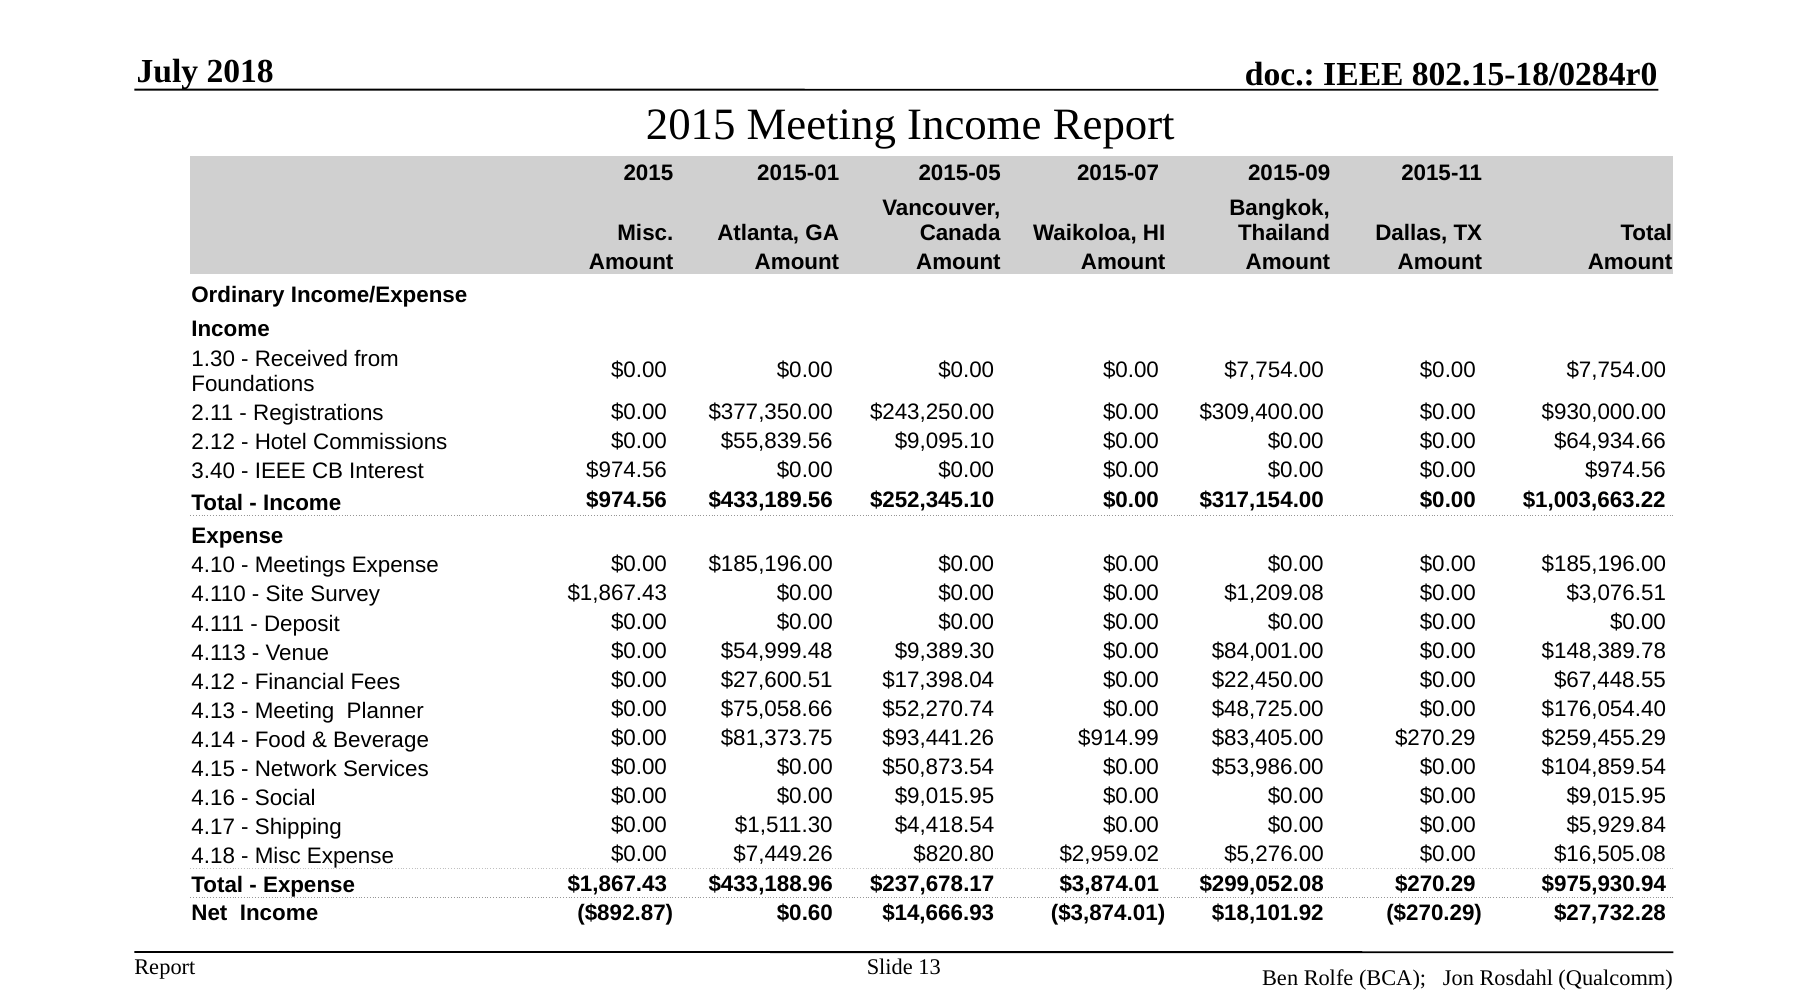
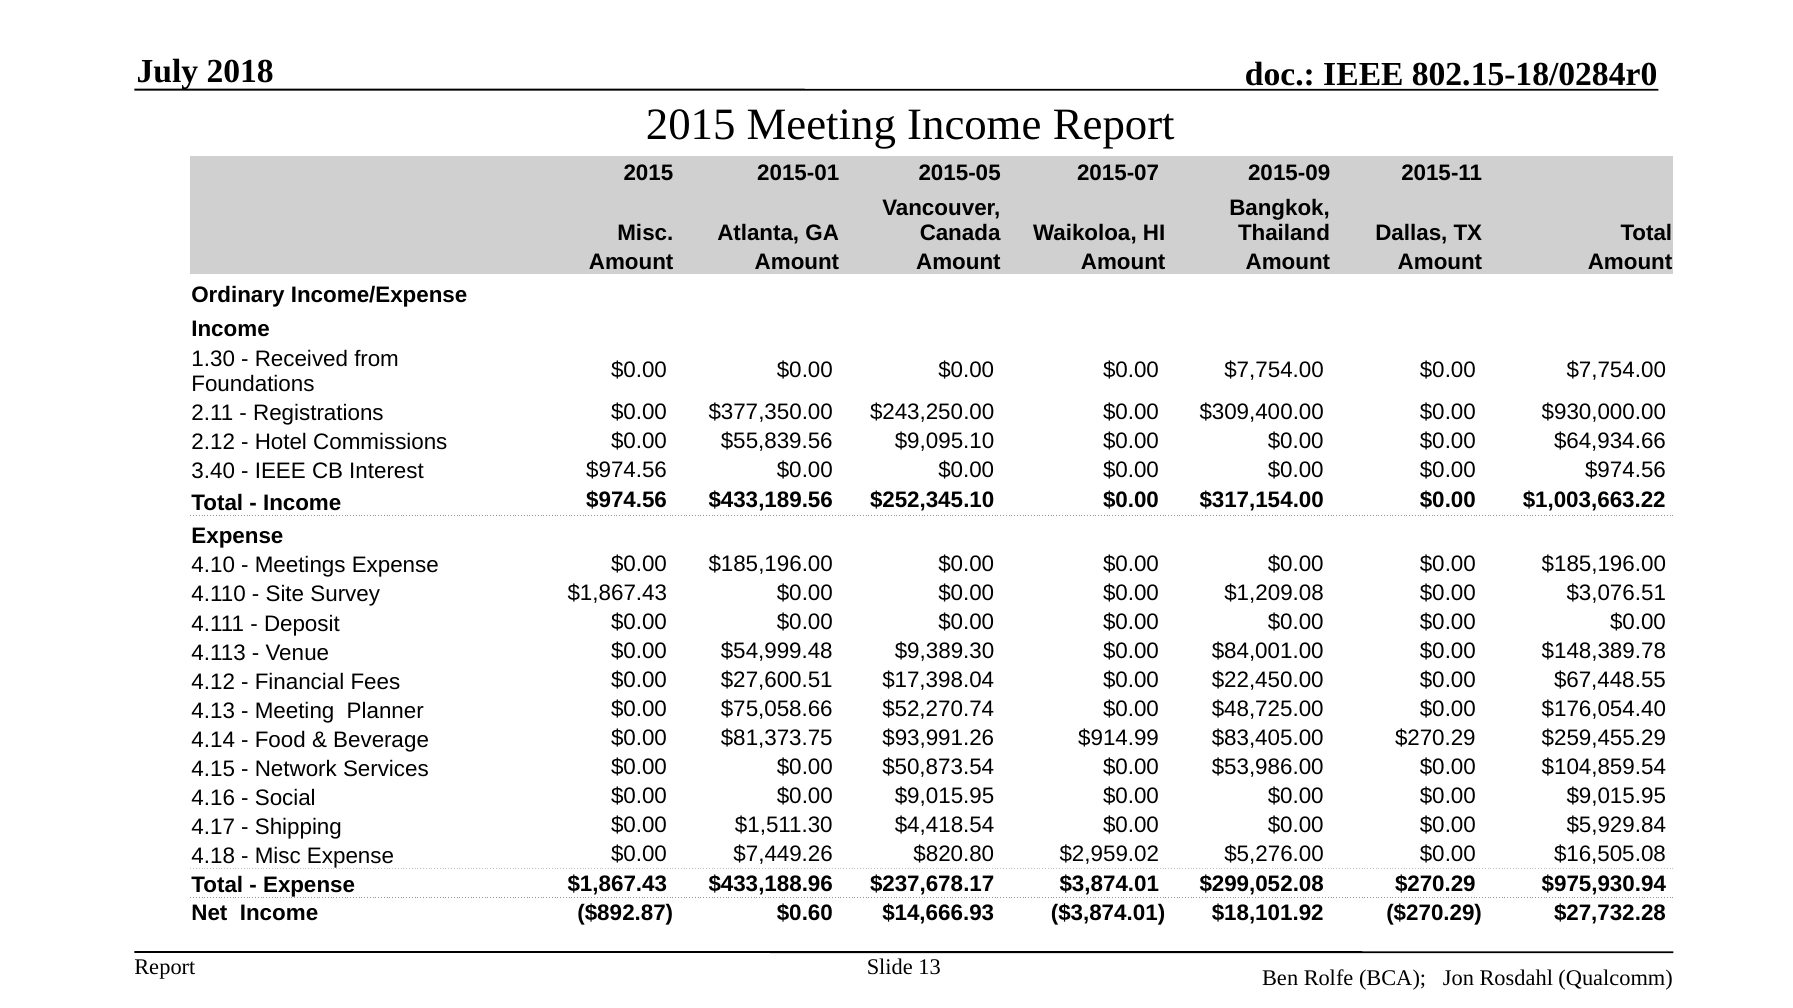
$93,441.26: $93,441.26 -> $93,991.26
